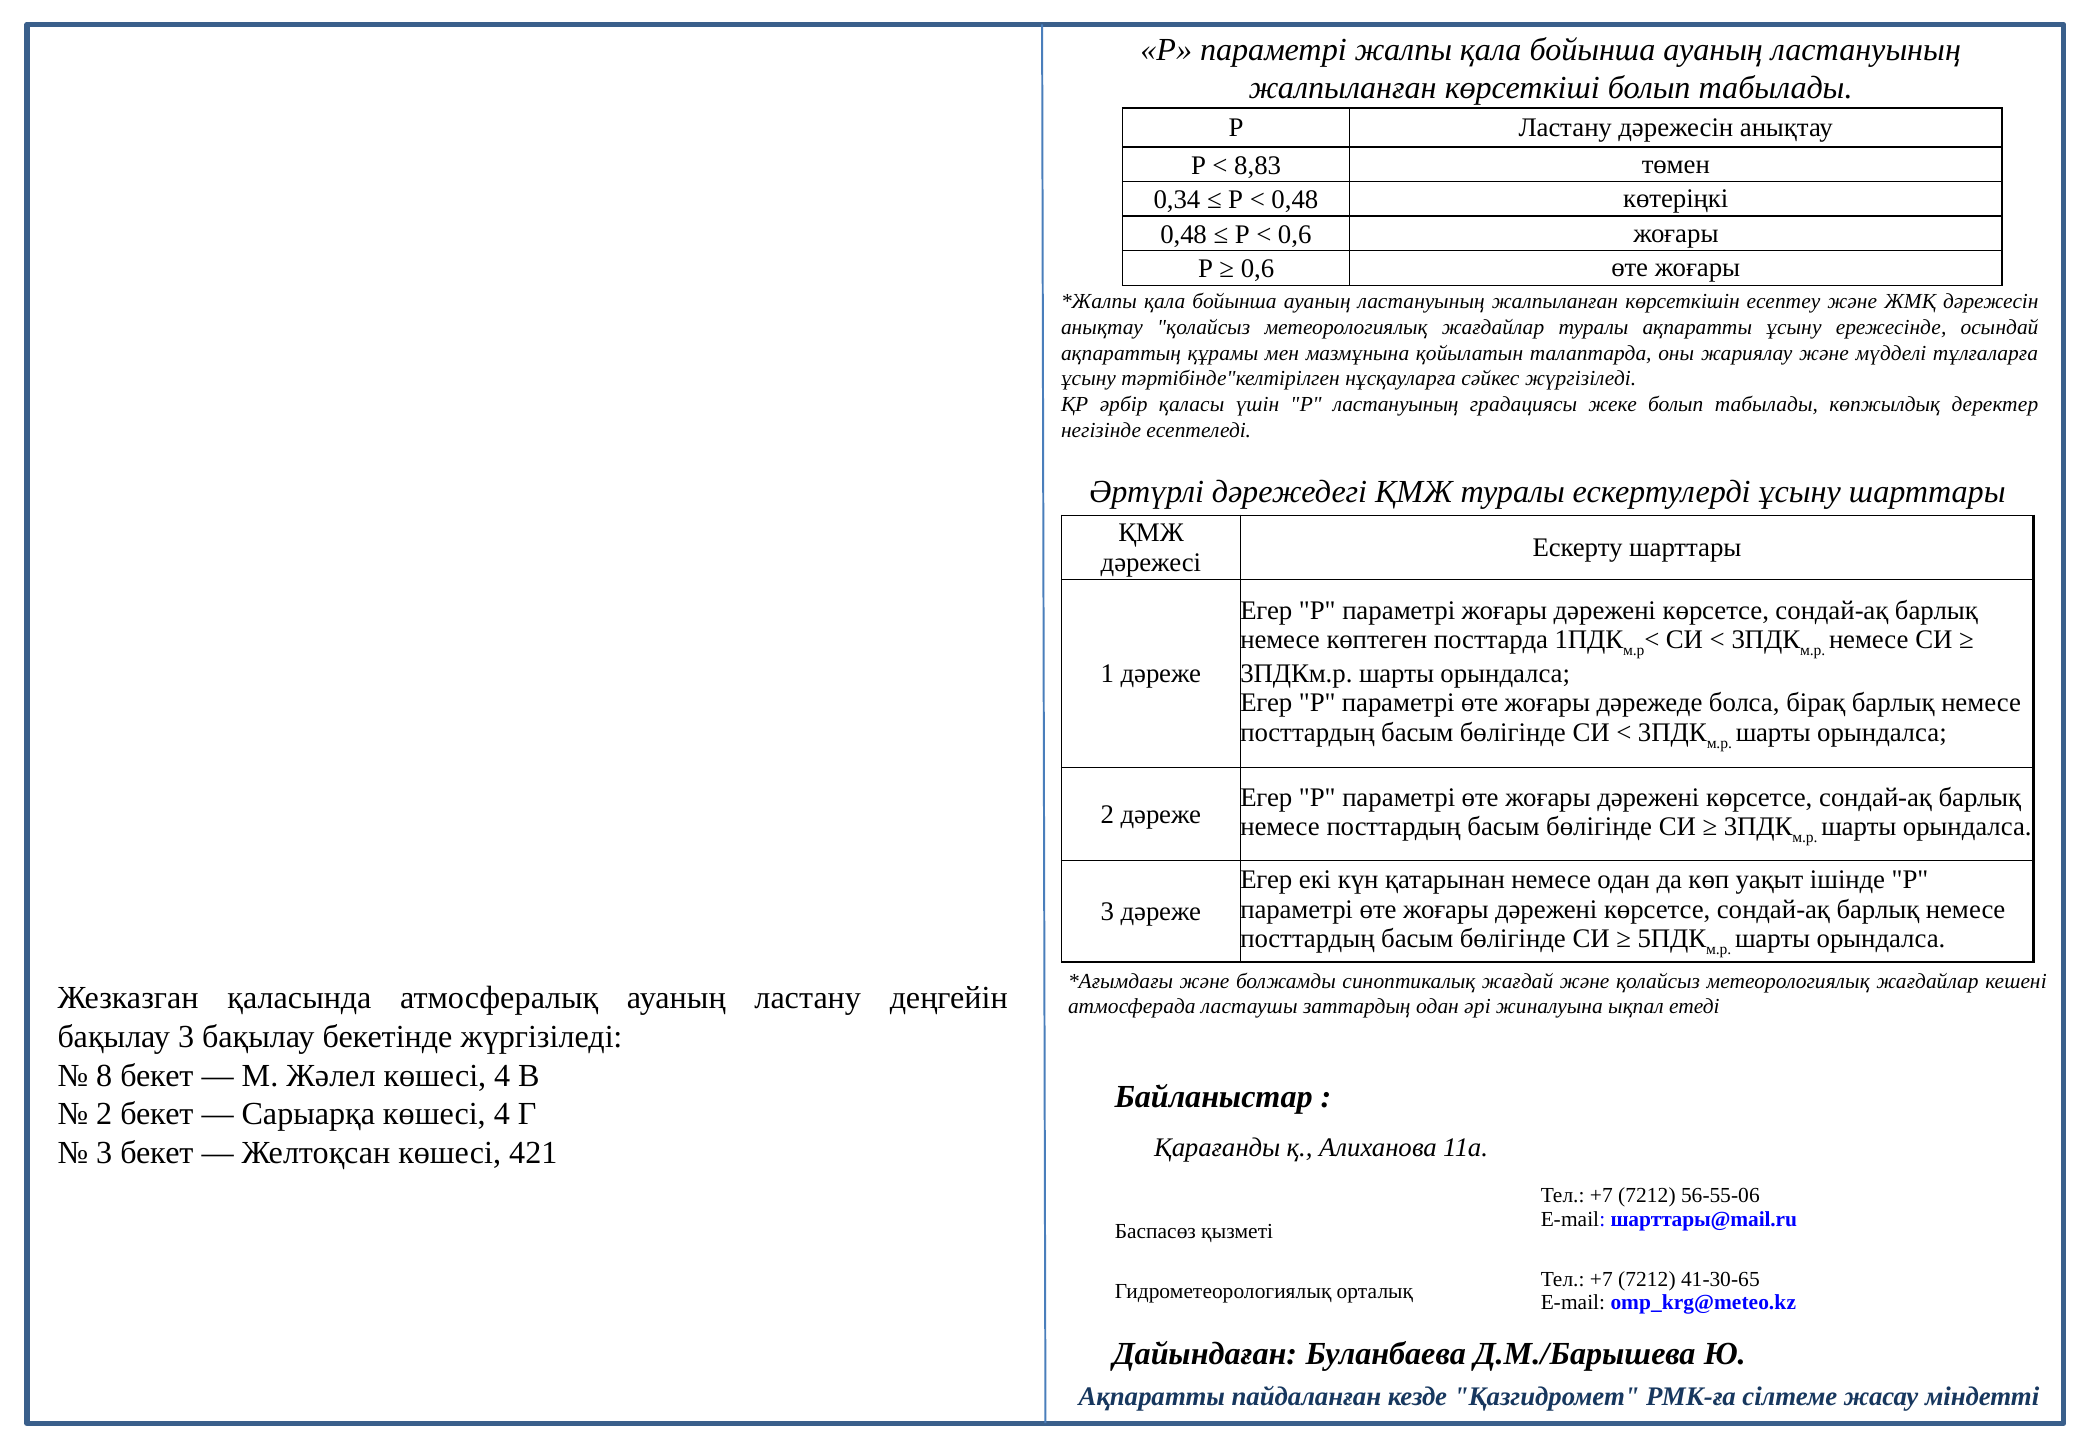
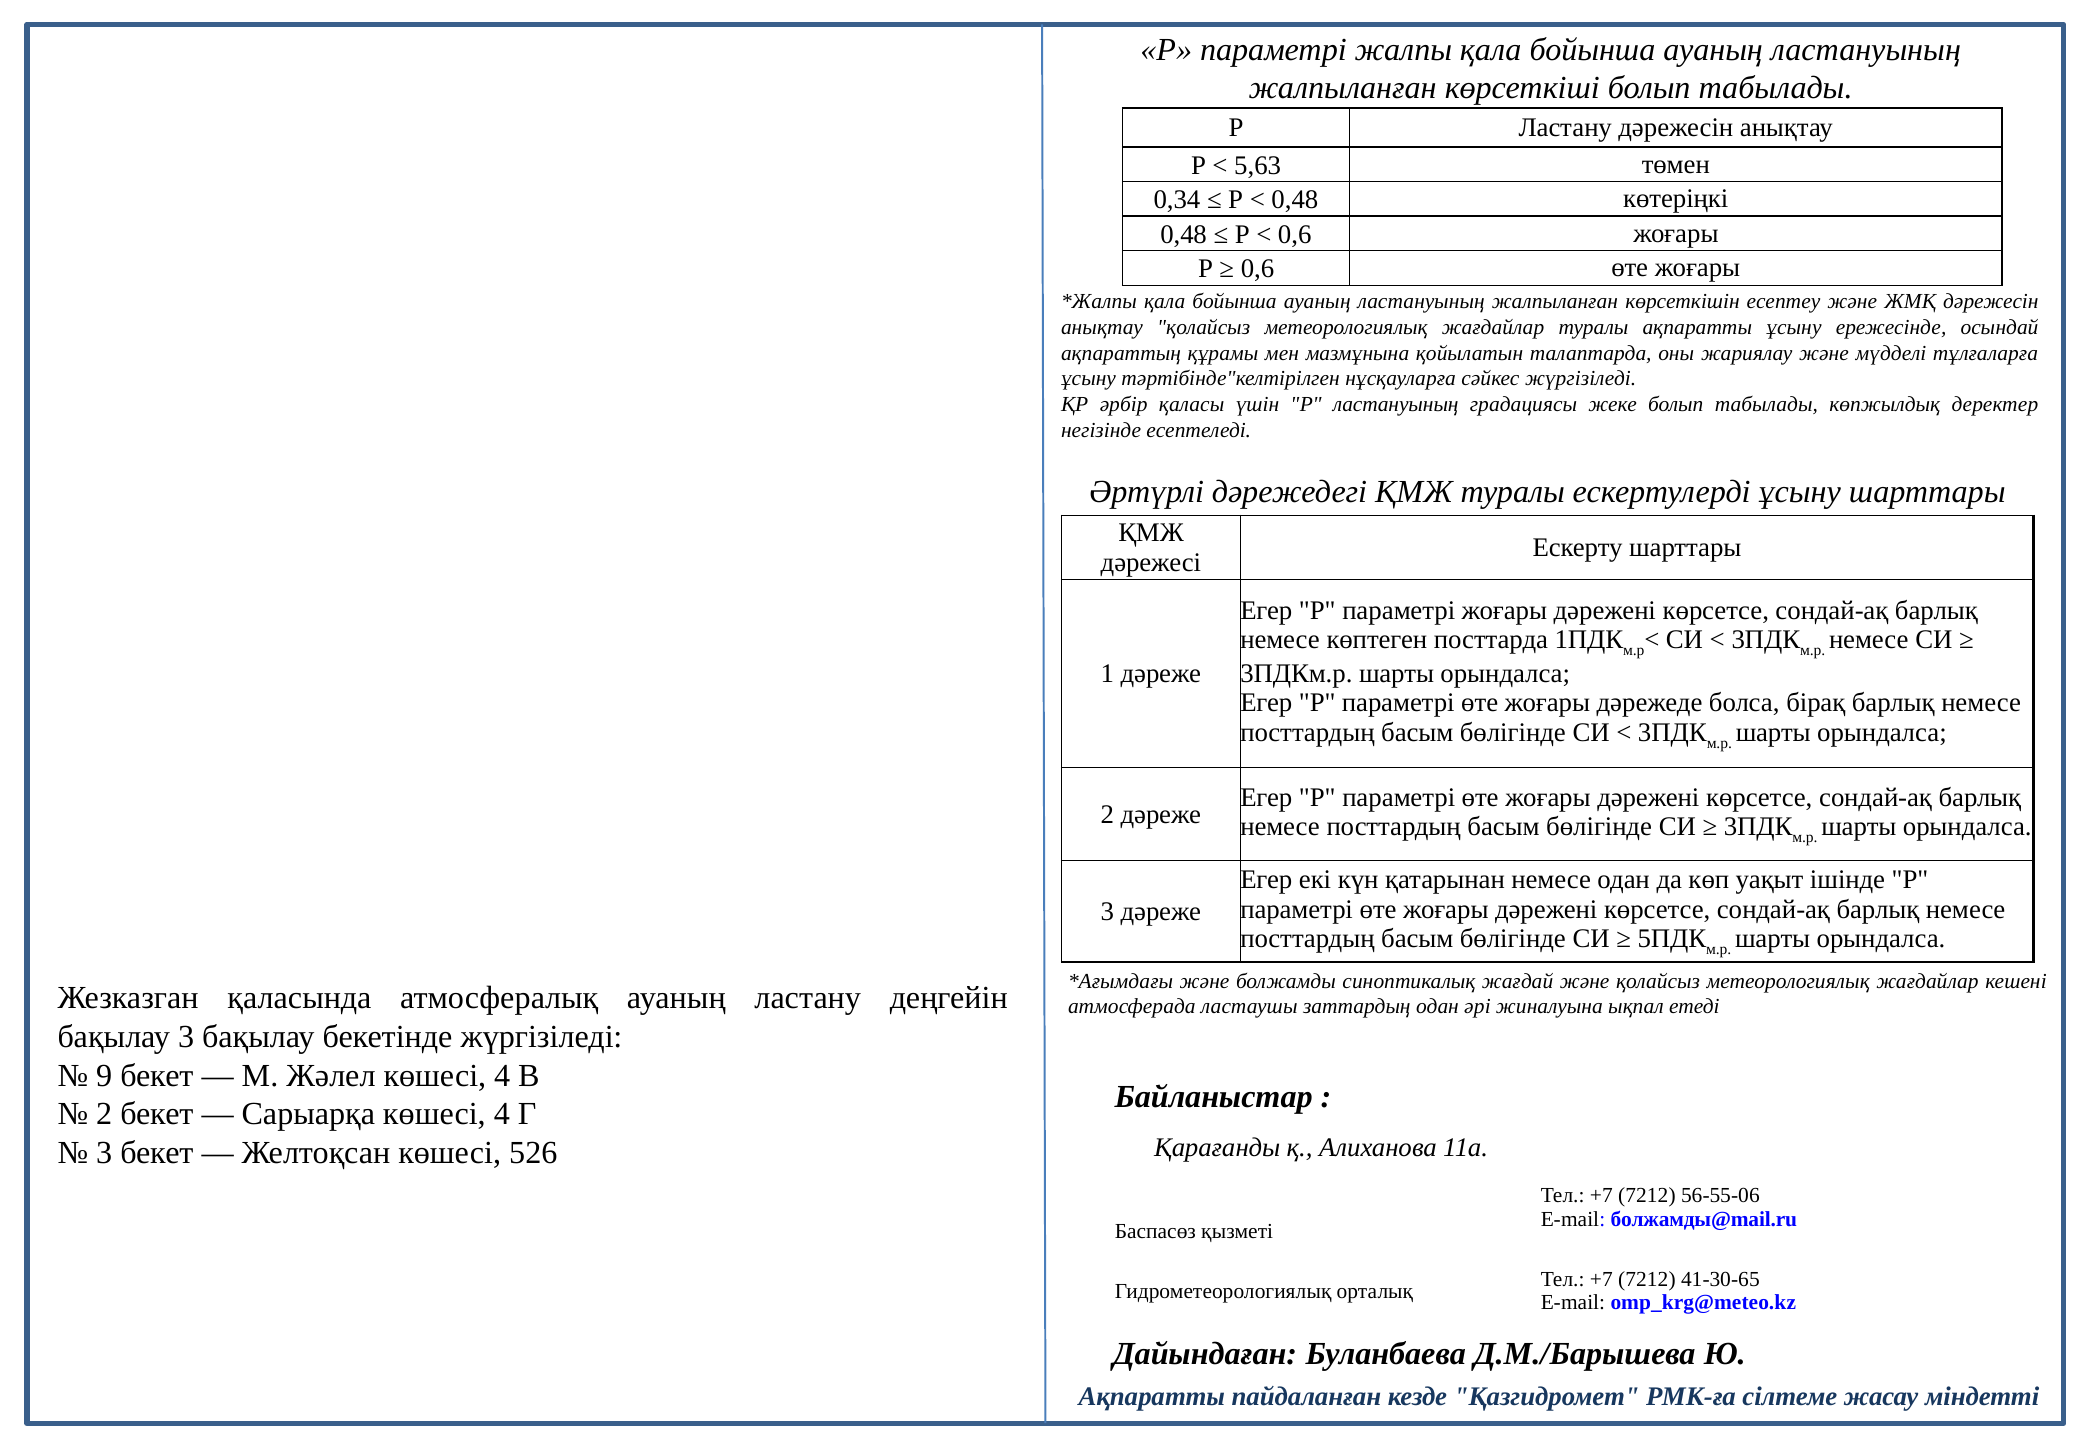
8,83: 8,83 -> 5,63
8: 8 -> 9
421: 421 -> 526
шарттары@mail.ru: шарттары@mail.ru -> болжамды@mail.ru
